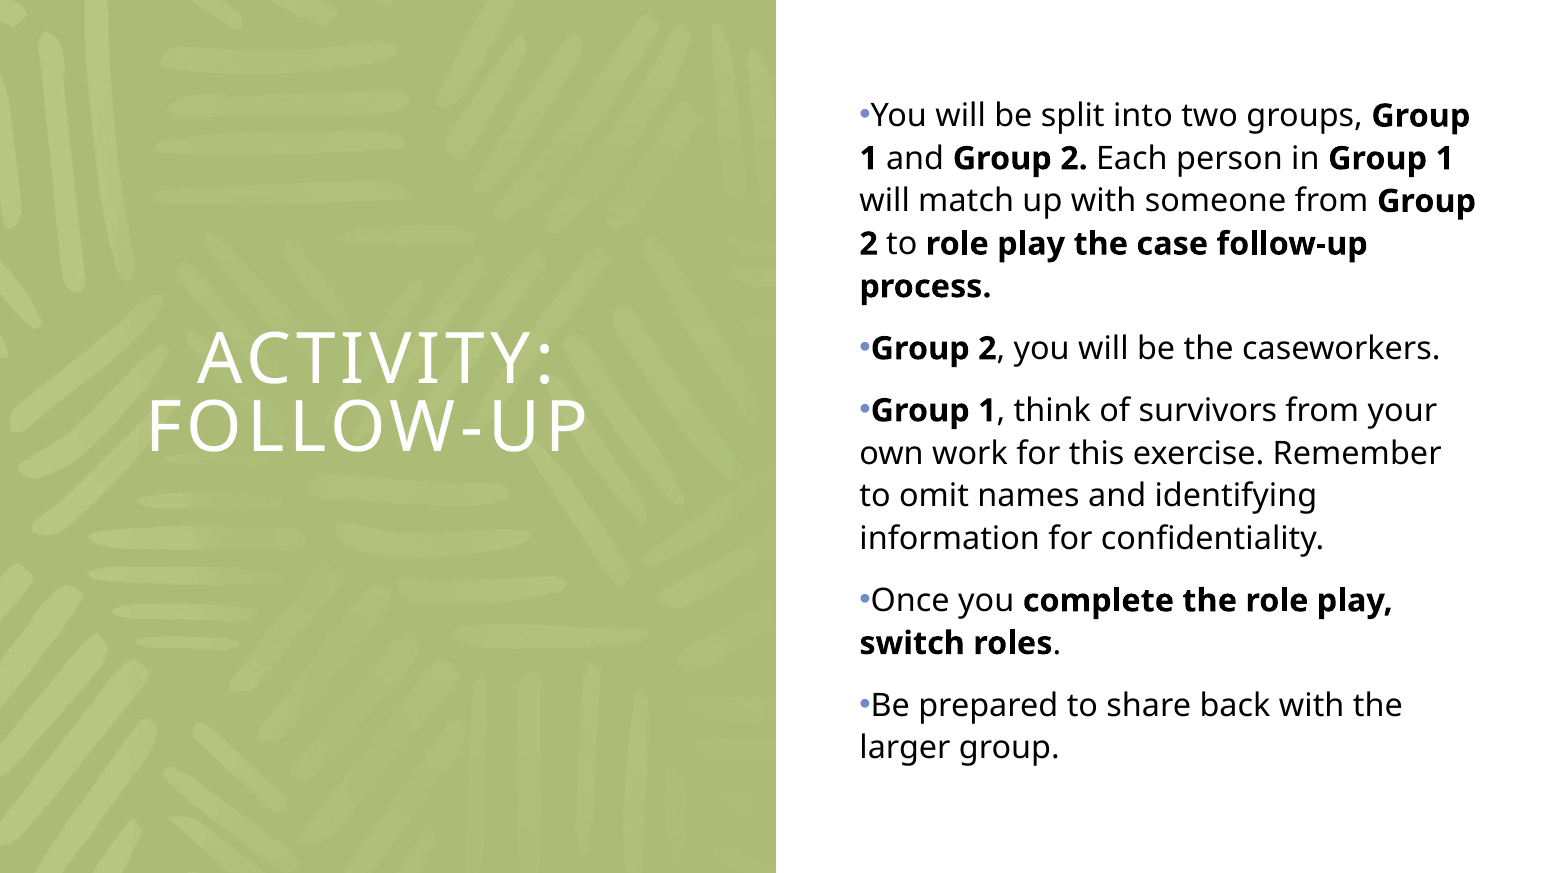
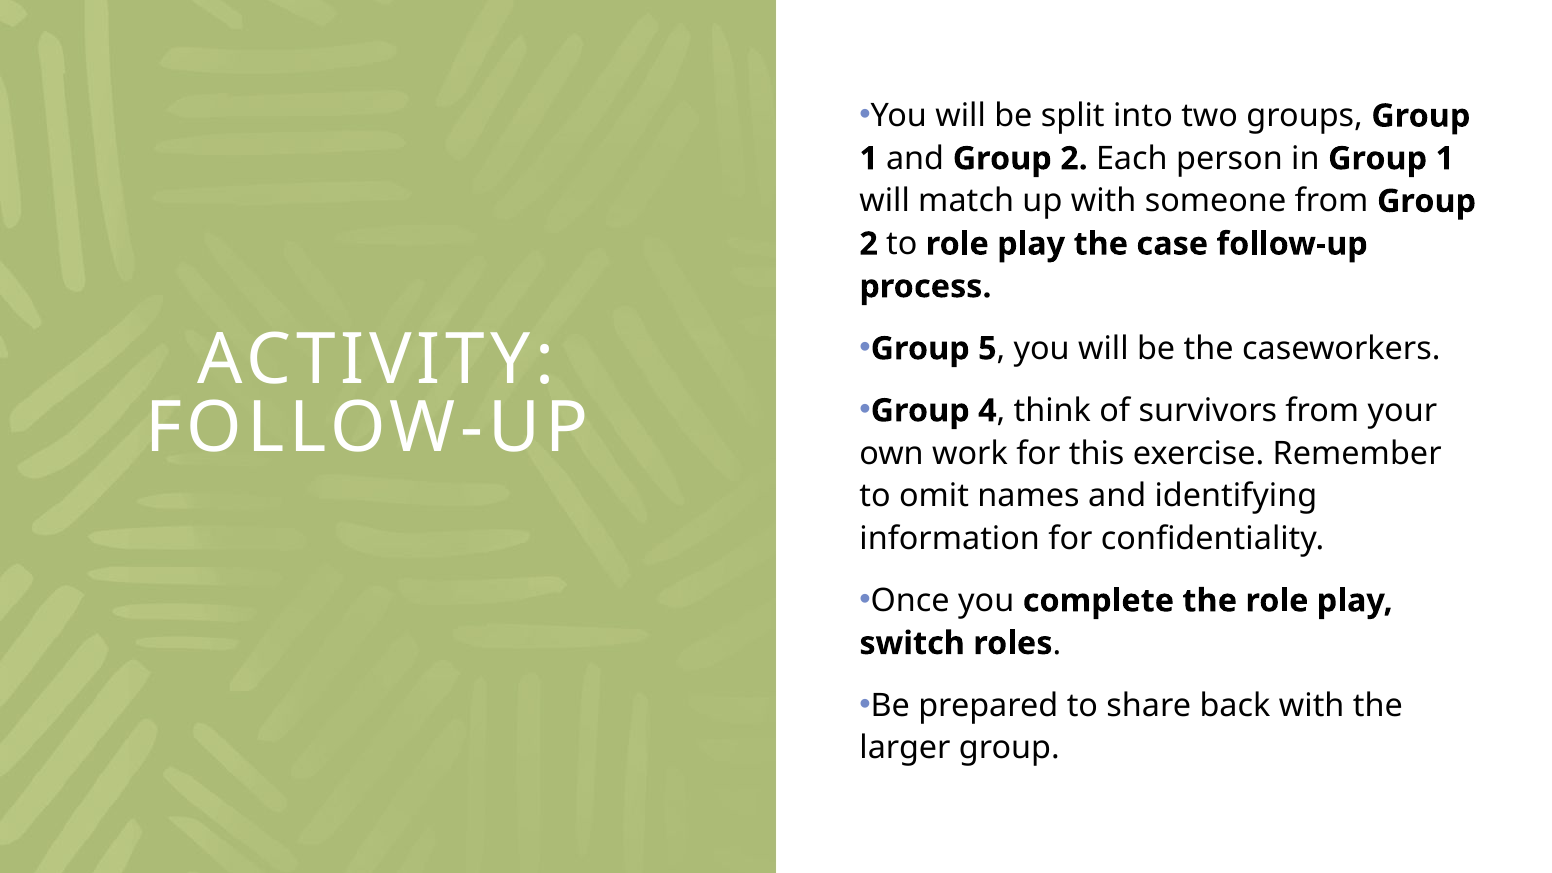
2 at (987, 349): 2 -> 5
1 at (987, 411): 1 -> 4
